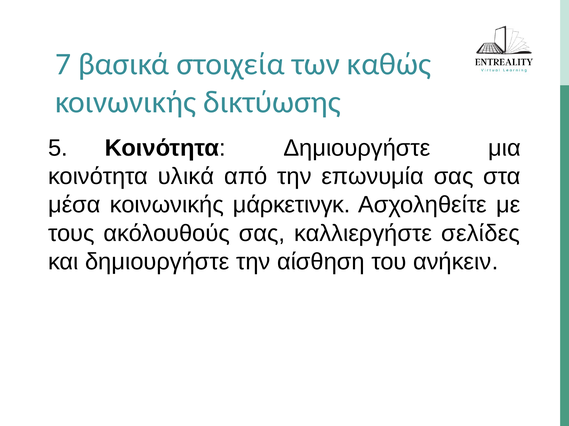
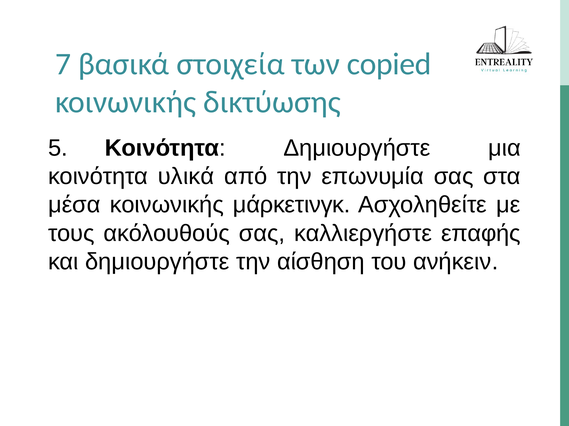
καθώς: καθώς -> copied
σελίδες: σελίδες -> επαφής
